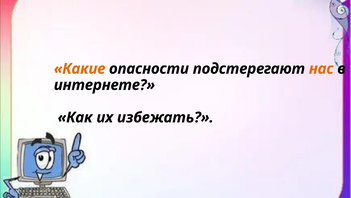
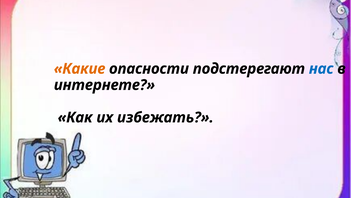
нас colour: orange -> blue
